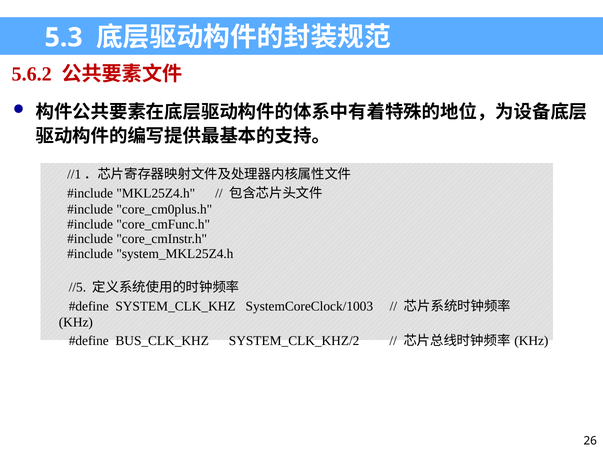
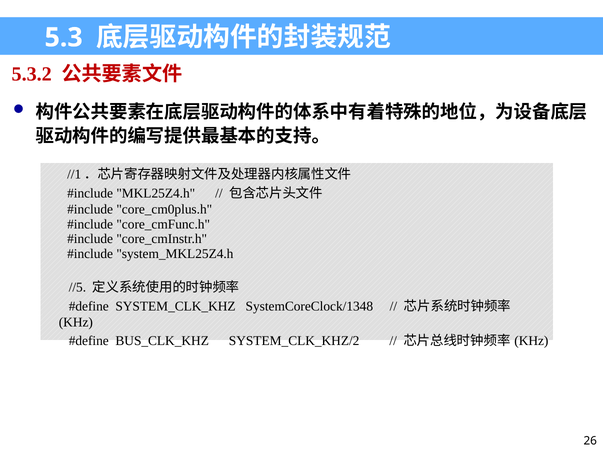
5.6.2: 5.6.2 -> 5.3.2
SystemCoreClock/1003: SystemCoreClock/1003 -> SystemCoreClock/1348
